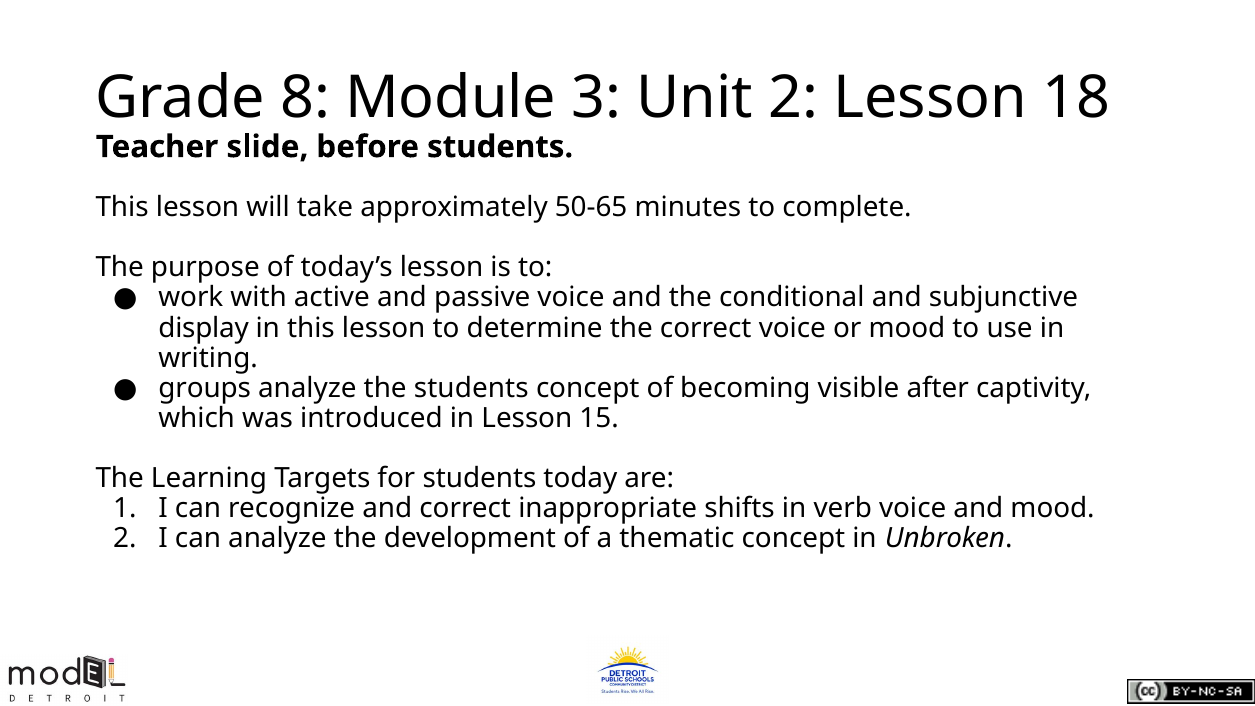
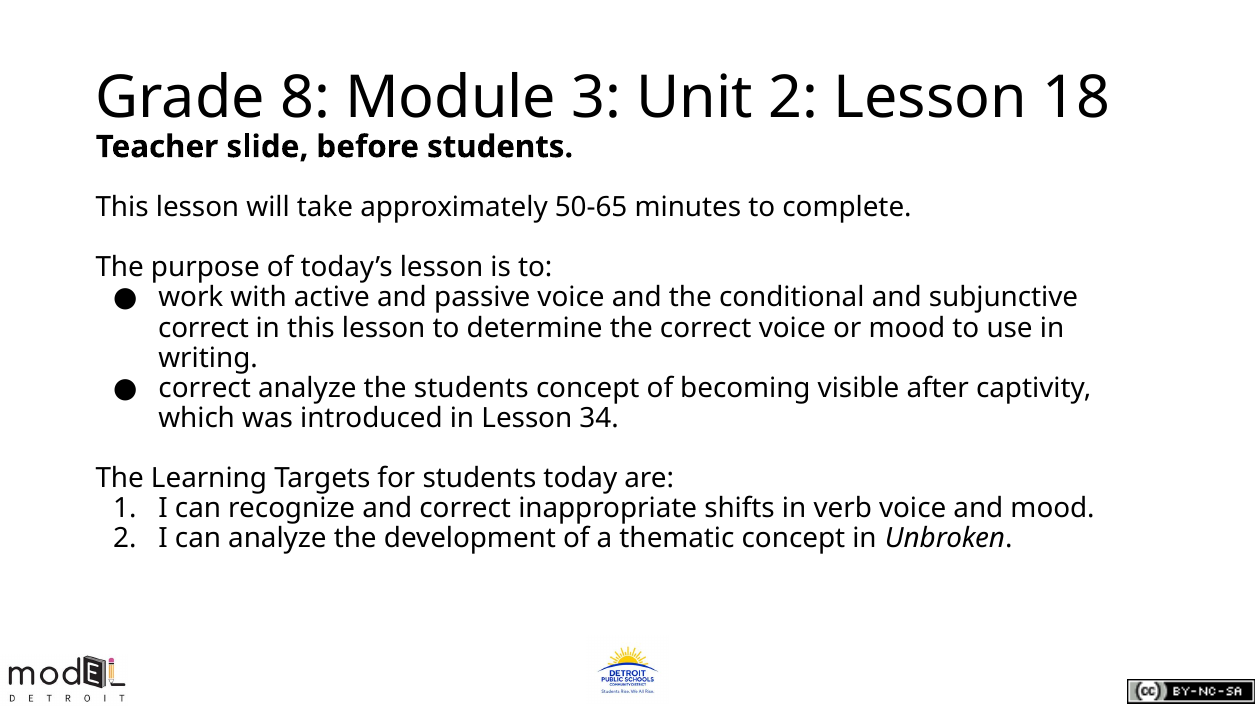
display at (204, 328): display -> correct
groups at (205, 388): groups -> correct
15: 15 -> 34
